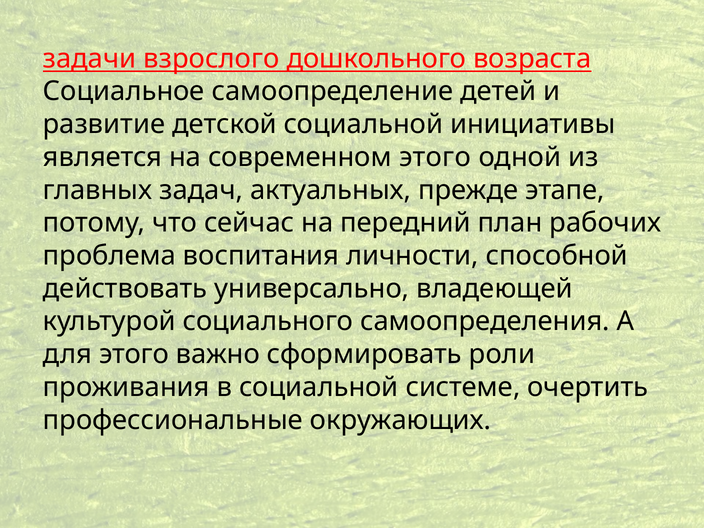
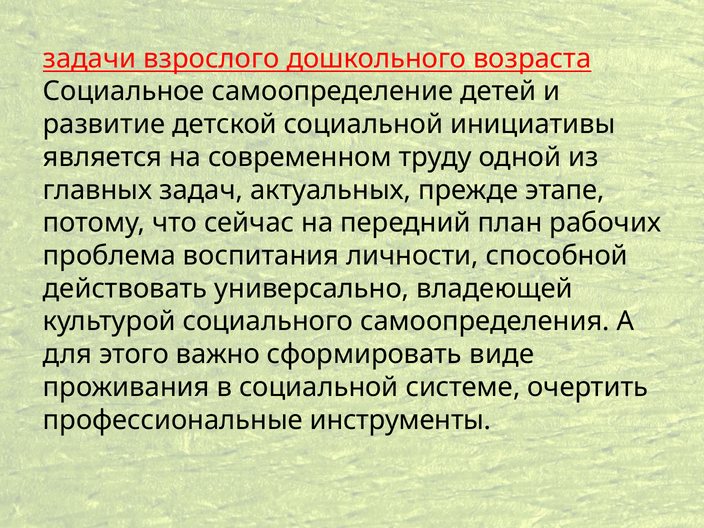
современном этого: этого -> труду
роли: роли -> виде
окружающих: окружающих -> инструменты
